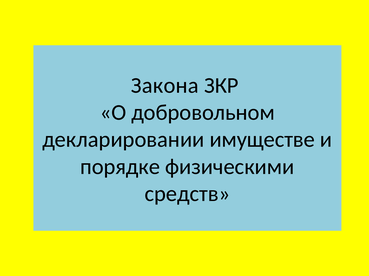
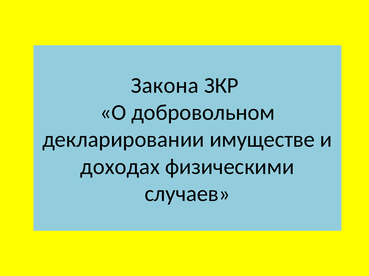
порядке: порядке -> доходах
средств: средств -> случаев
